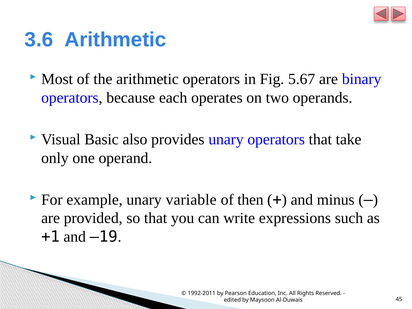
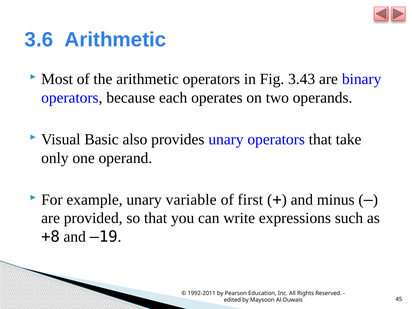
5.67: 5.67 -> 3.43
then: then -> first
+1: +1 -> +8
